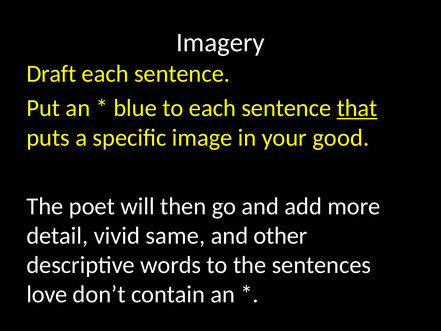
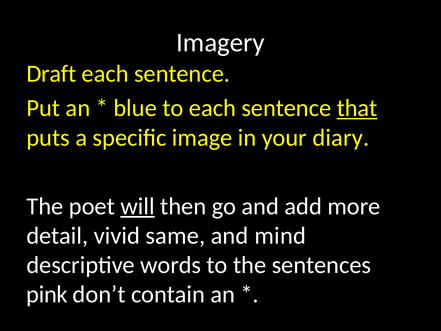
good: good -> diary
will underline: none -> present
other: other -> mind
love: love -> pink
